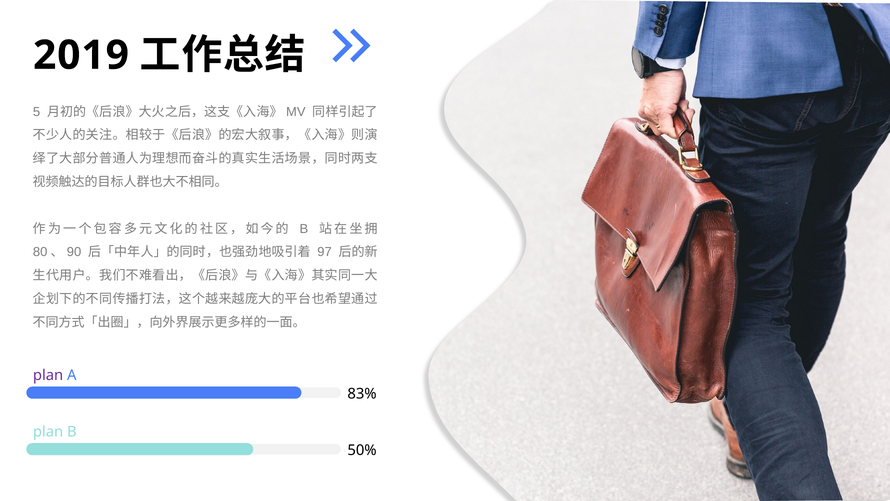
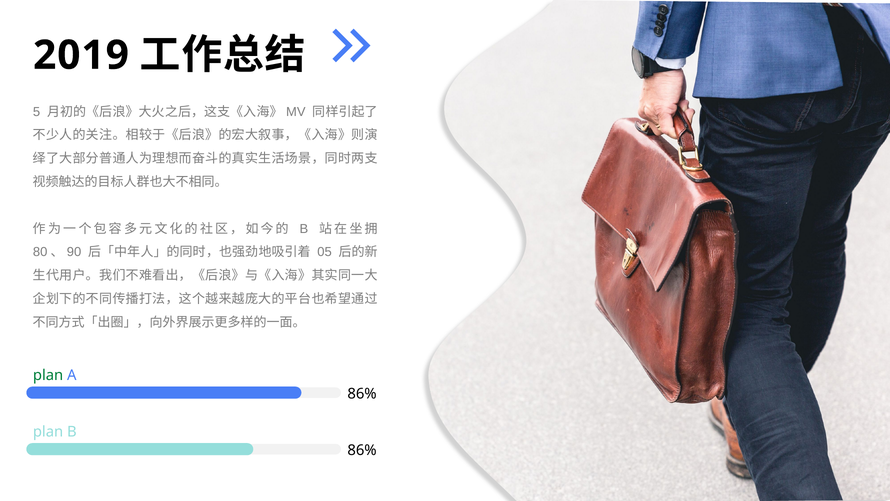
97: 97 -> 05
plan at (48, 375) colour: purple -> green
83% at (362, 393): 83% -> 86%
50% at (362, 450): 50% -> 86%
